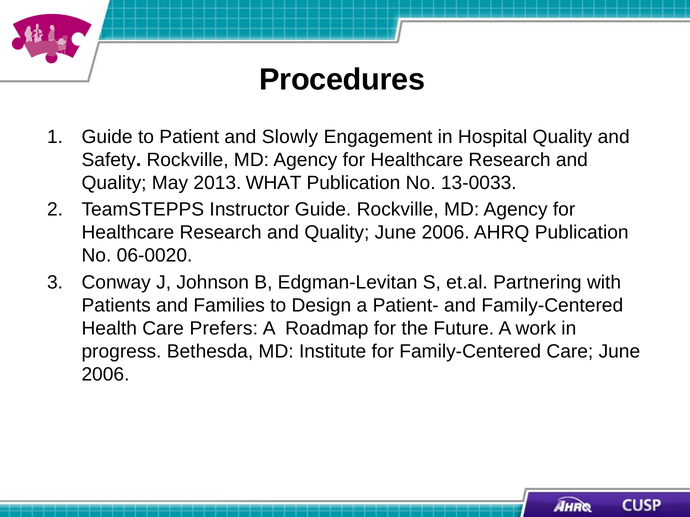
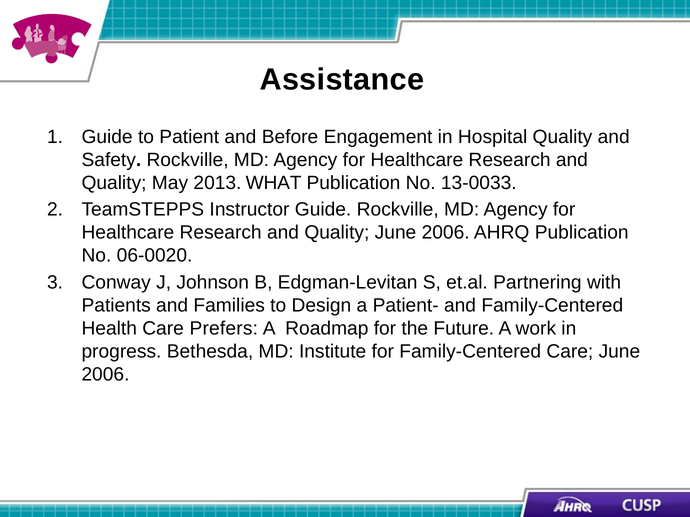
Procedures: Procedures -> Assistance
Slowly: Slowly -> Before
